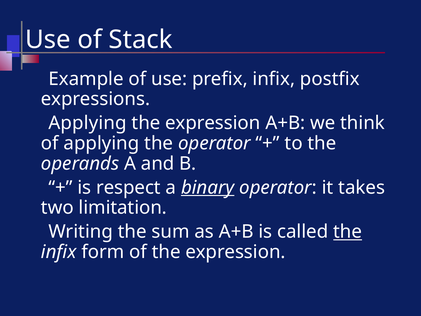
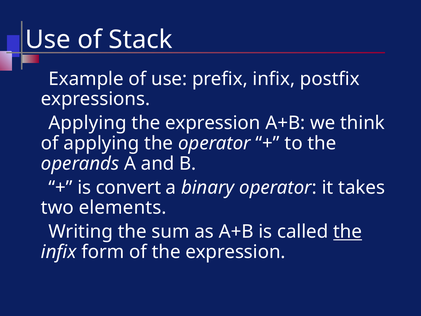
respect: respect -> convert
binary underline: present -> none
limitation: limitation -> elements
